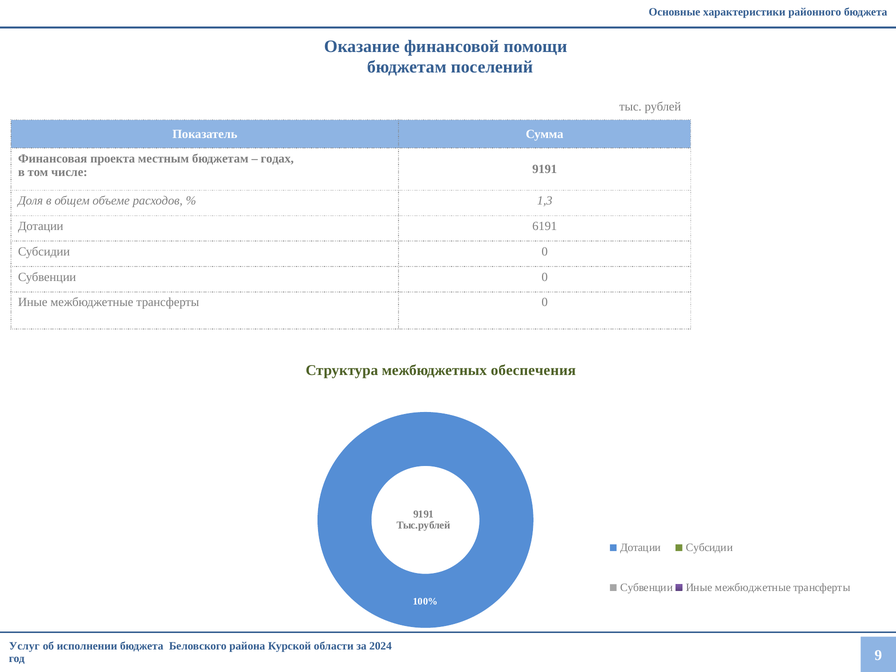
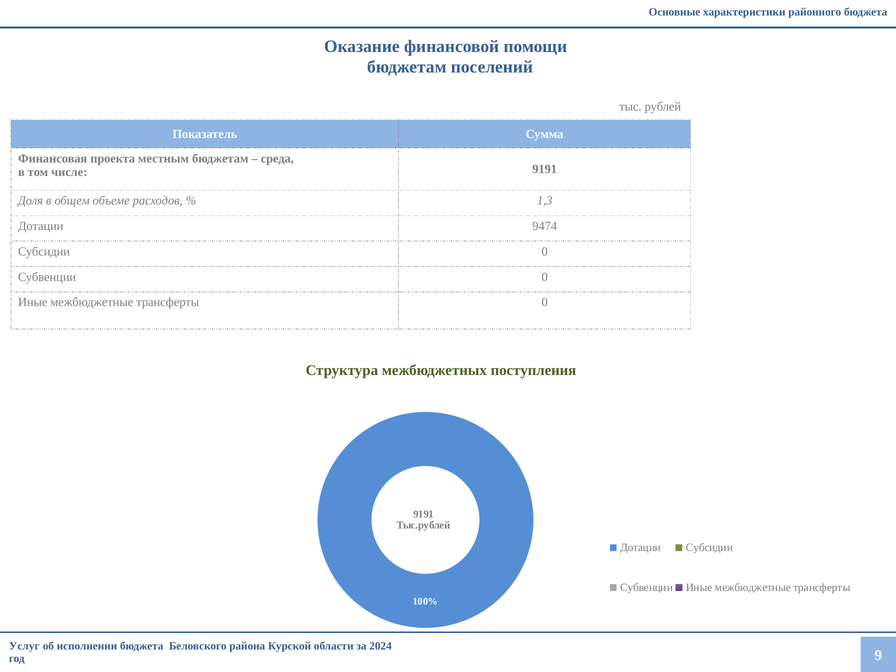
годах: годах -> среда
6191: 6191 -> 9474
обеспечения: обеспечения -> поступления
